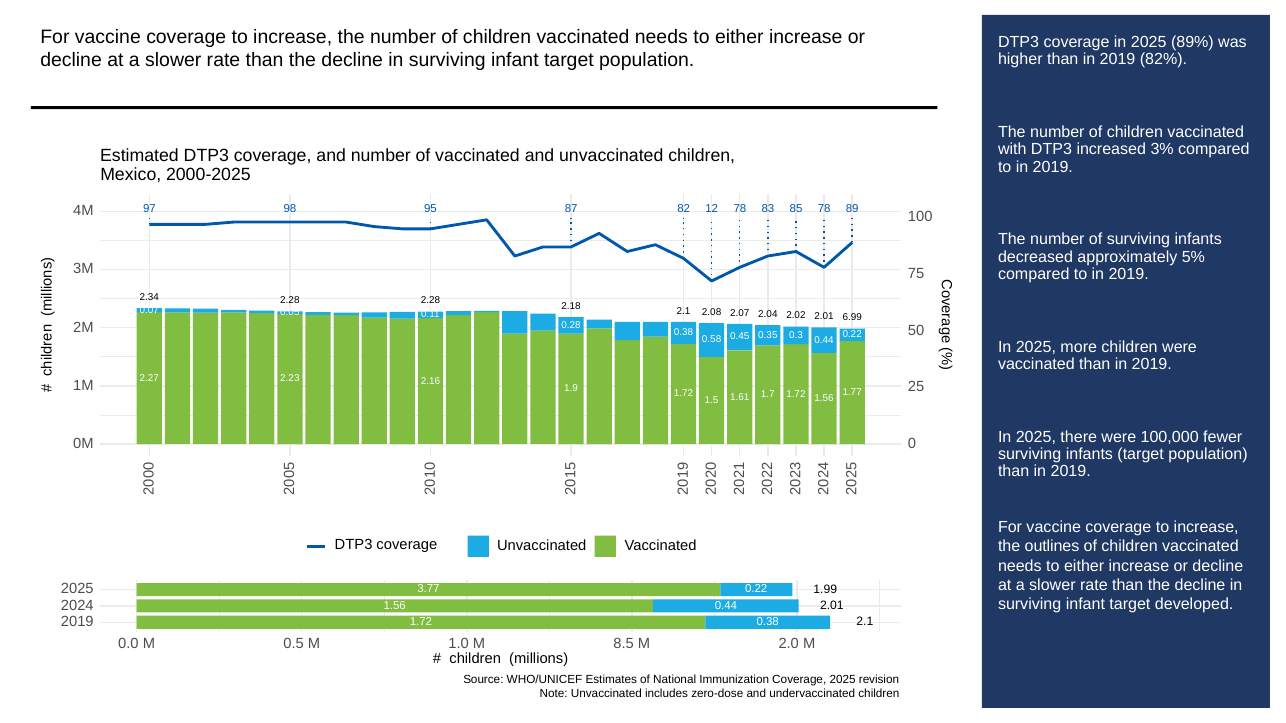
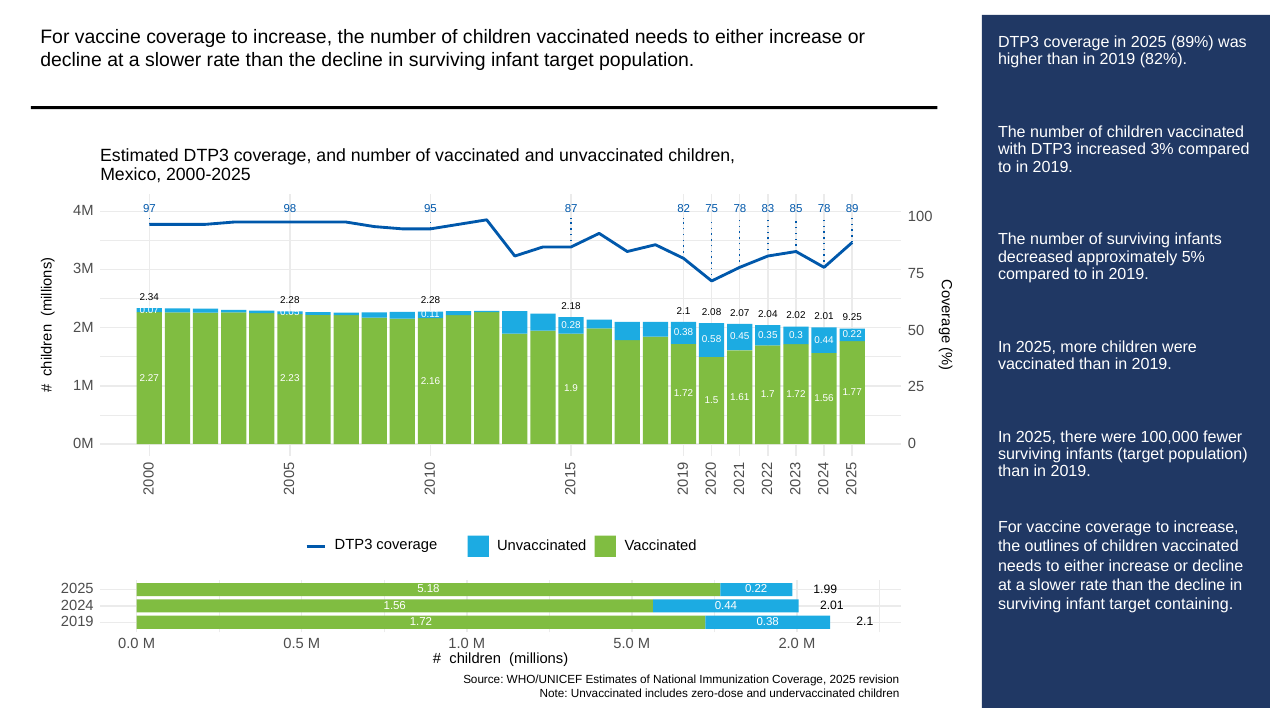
82 12: 12 -> 75
6.99: 6.99 -> 9.25
3.77: 3.77 -> 5.18
developed: developed -> containing
8.5: 8.5 -> 5.0
